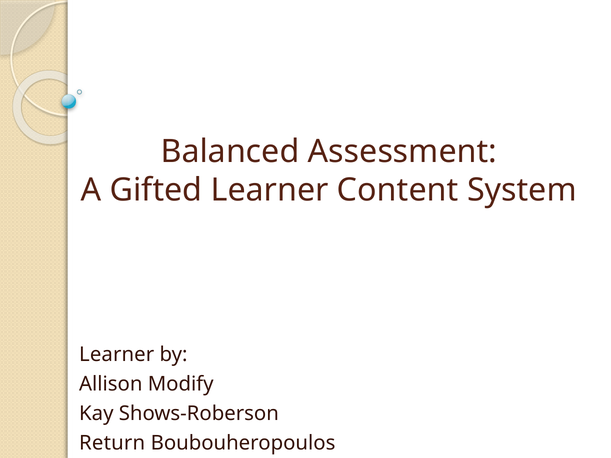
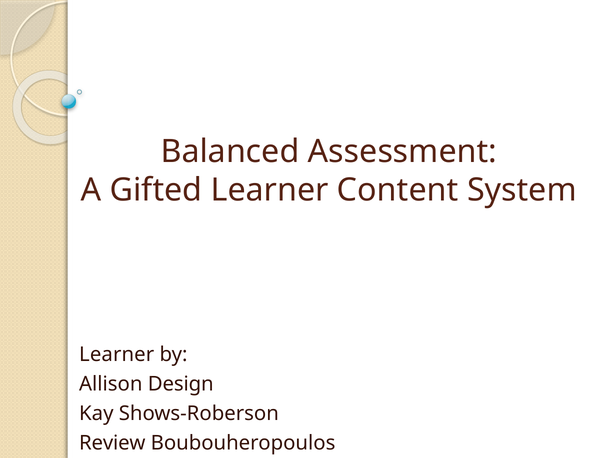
Modify: Modify -> Design
Return: Return -> Review
